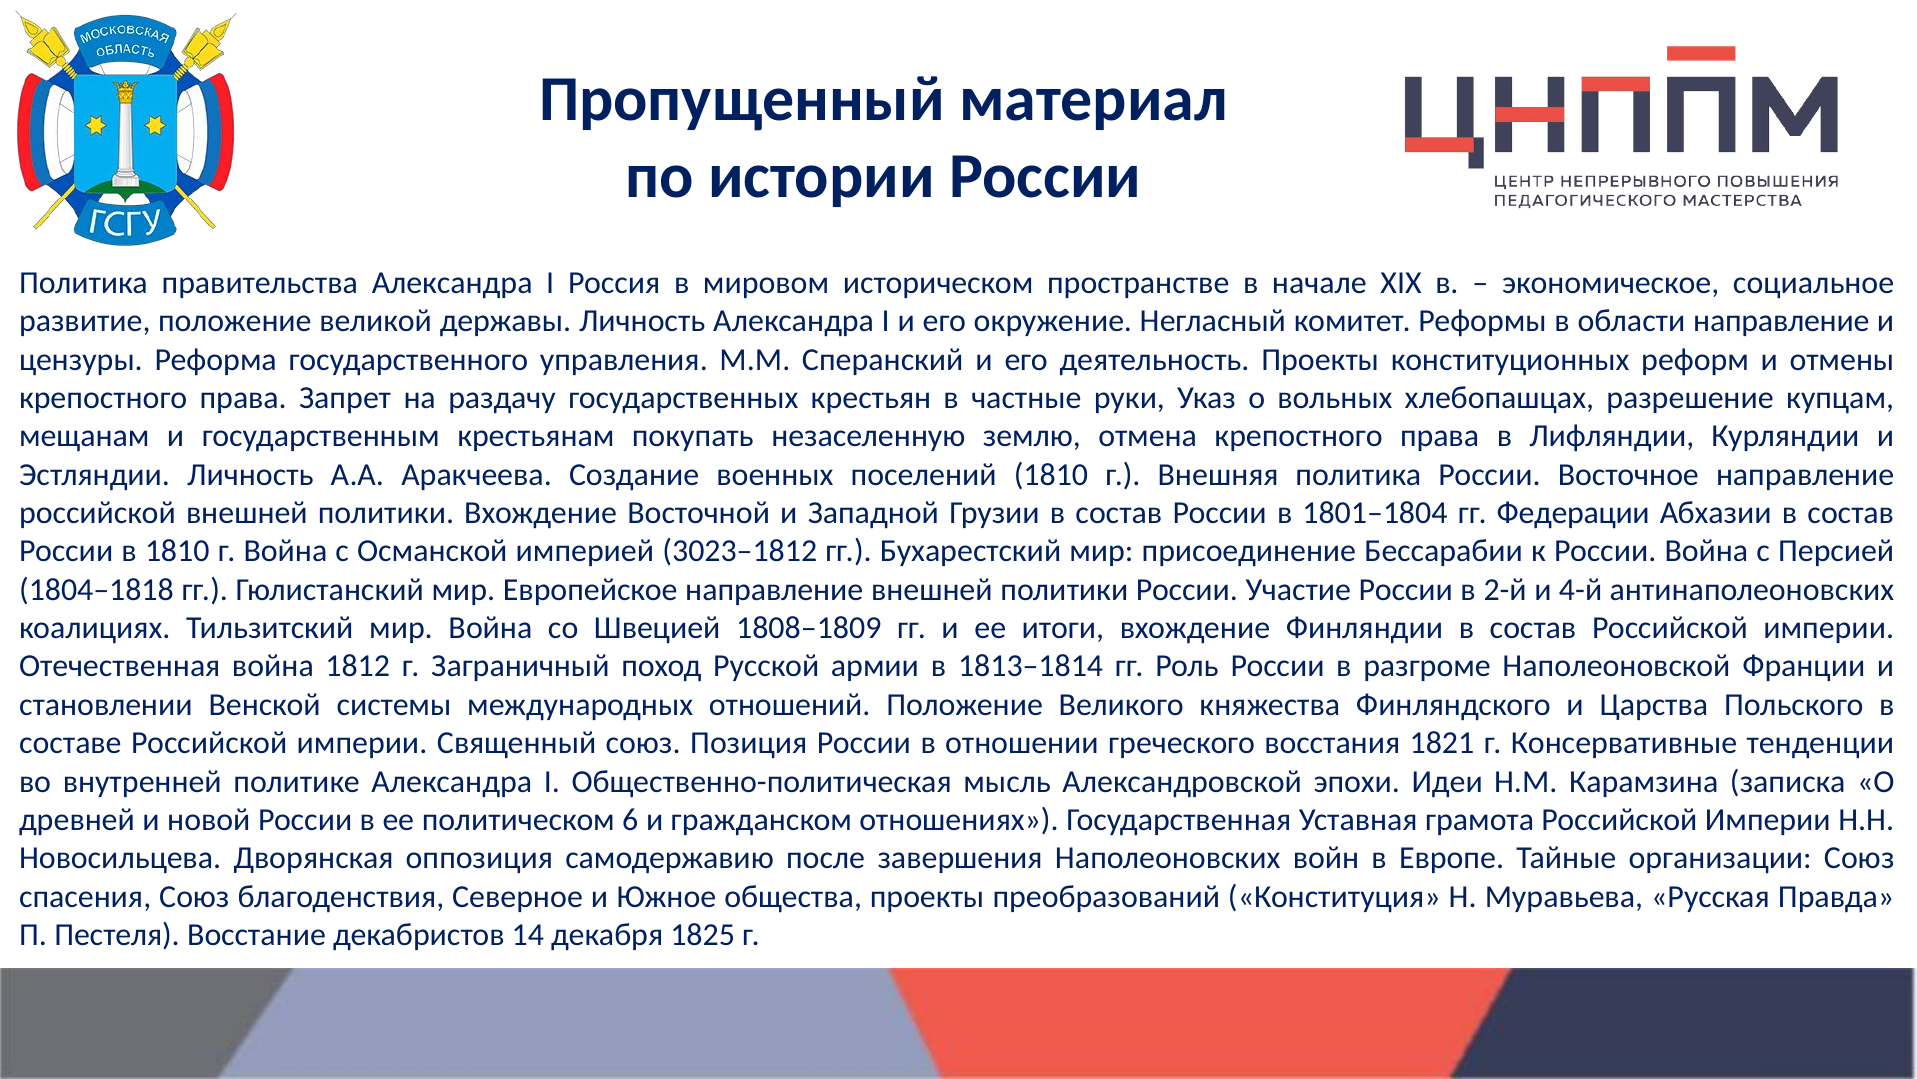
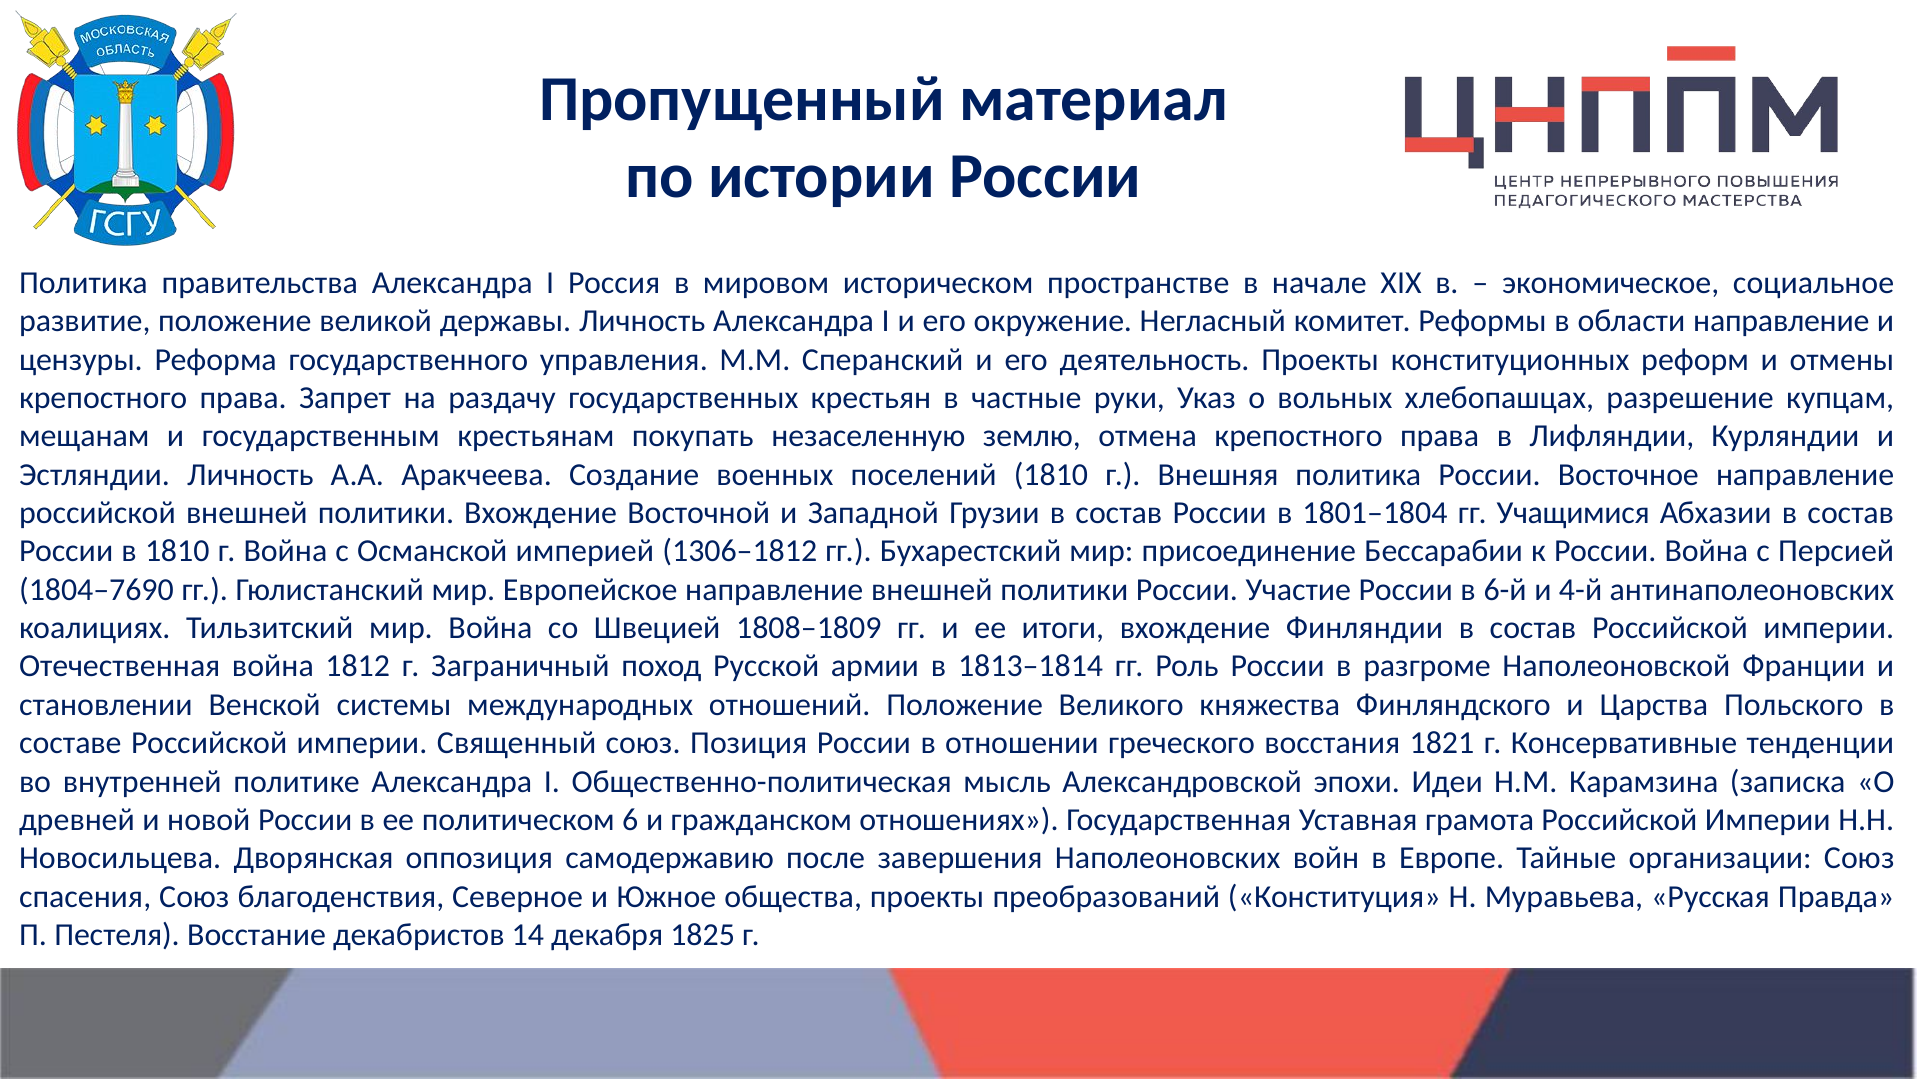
Федерации: Федерации -> Учащимися
3023–1812: 3023–1812 -> 1306–1812
1804–1818: 1804–1818 -> 1804–7690
2-й: 2-й -> 6-й
